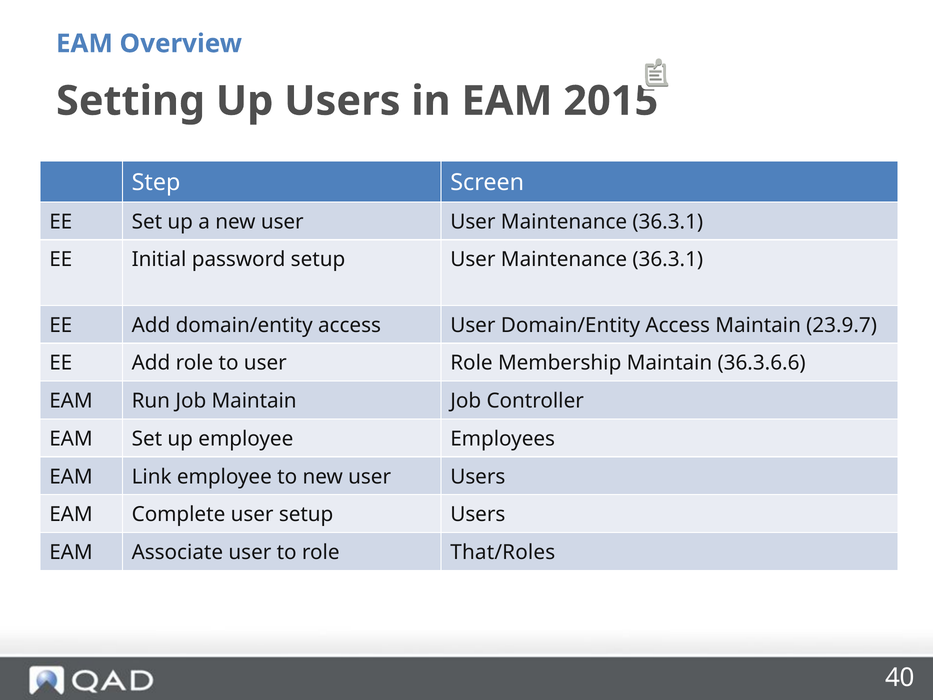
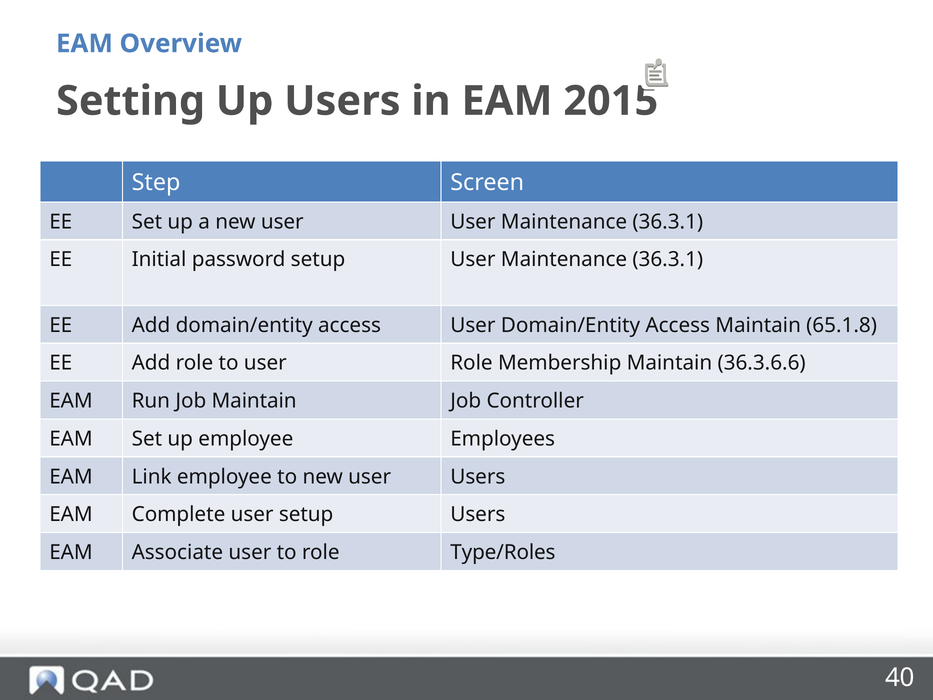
23.9.7: 23.9.7 -> 65.1.8
That/Roles: That/Roles -> Type/Roles
